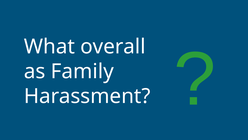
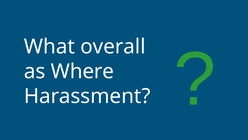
Family: Family -> Where
